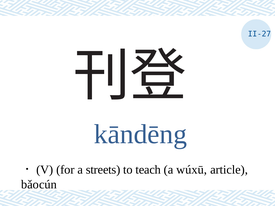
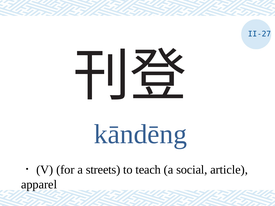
wúxū: wúxū -> social
bǎocún: bǎocún -> apparel
